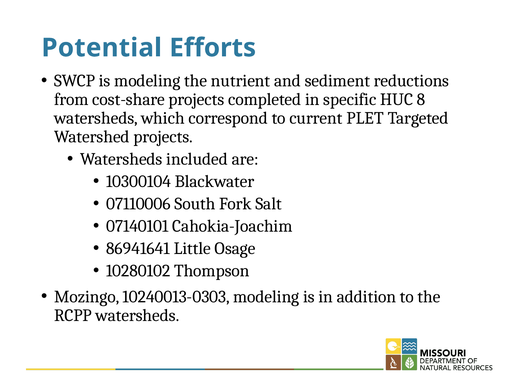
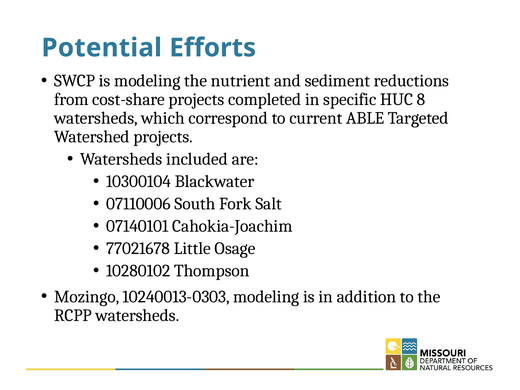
PLET: PLET -> ABLE
86941641: 86941641 -> 77021678
